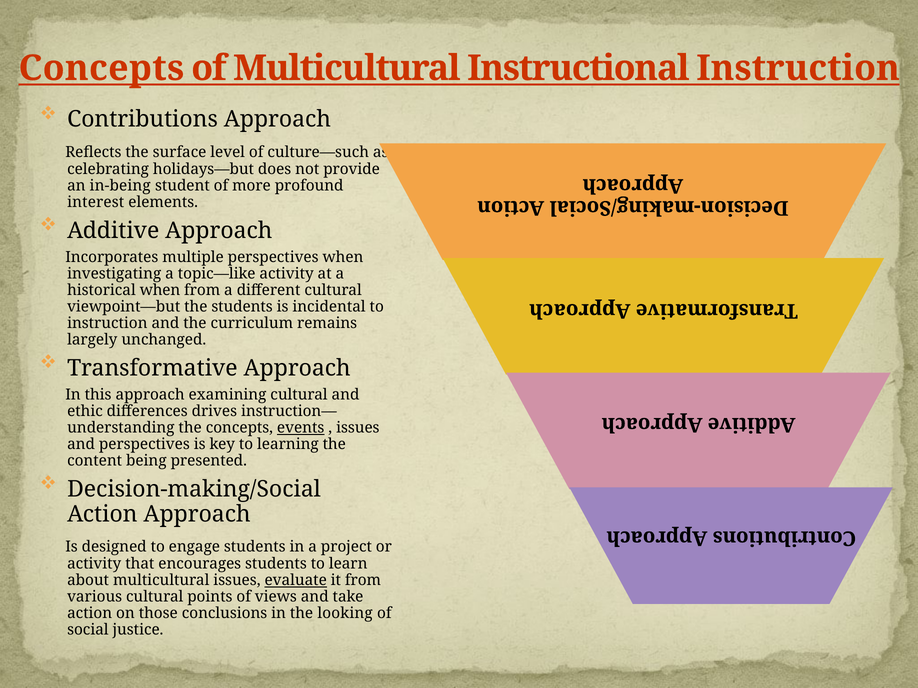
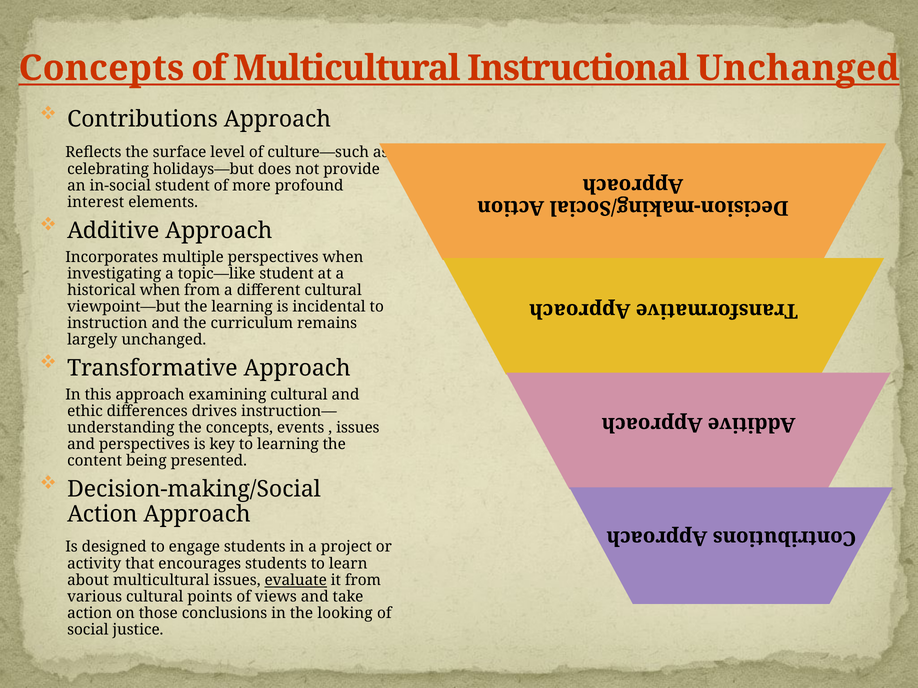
Instructional Instruction: Instruction -> Unchanged
in-being: in-being -> in-social
topic—like activity: activity -> student
the students: students -> learning
events underline: present -> none
